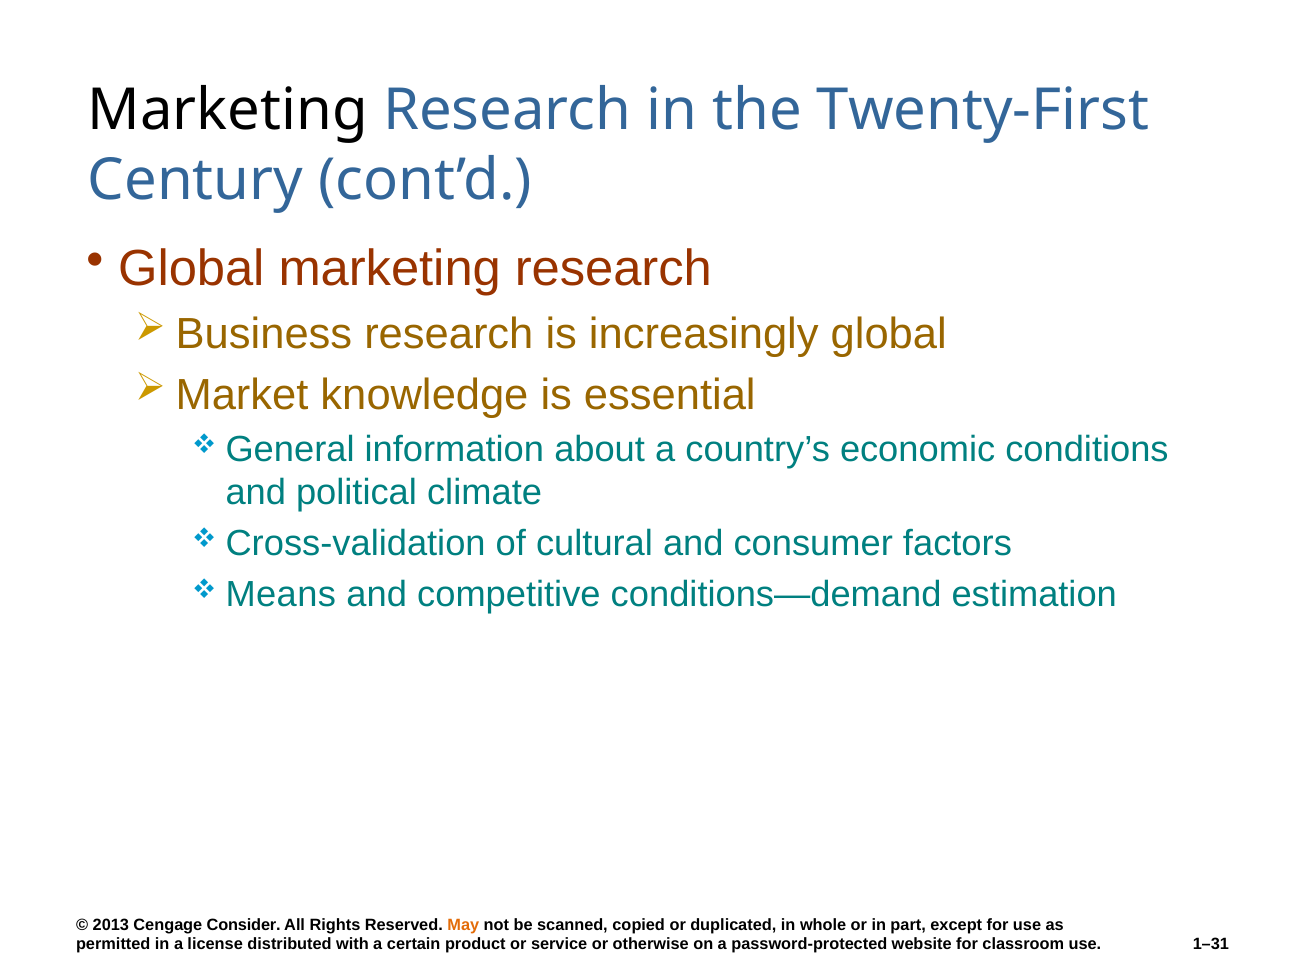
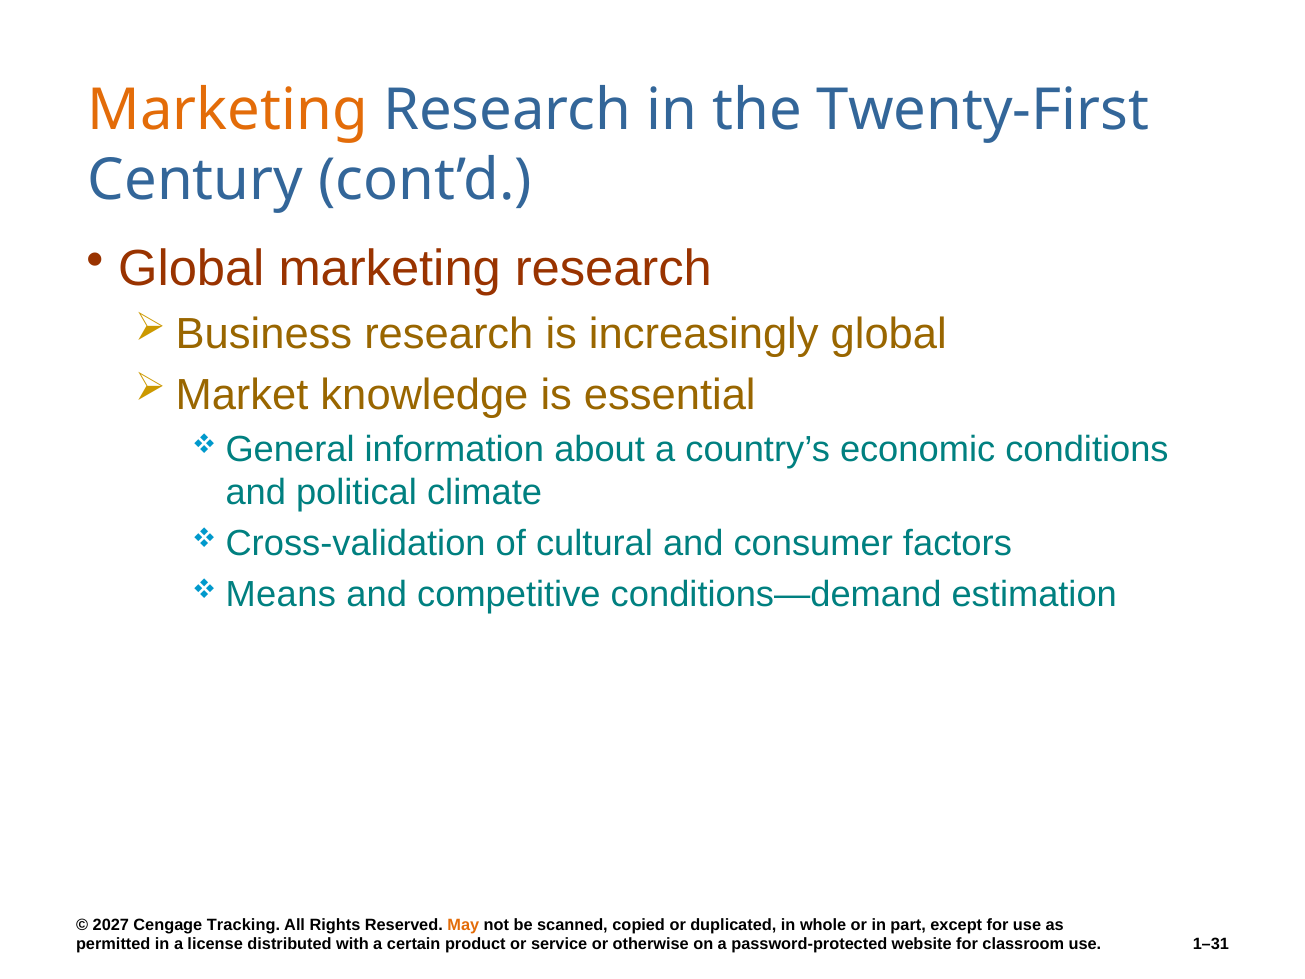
Marketing at (228, 111) colour: black -> orange
2013: 2013 -> 2027
Consider: Consider -> Tracking
